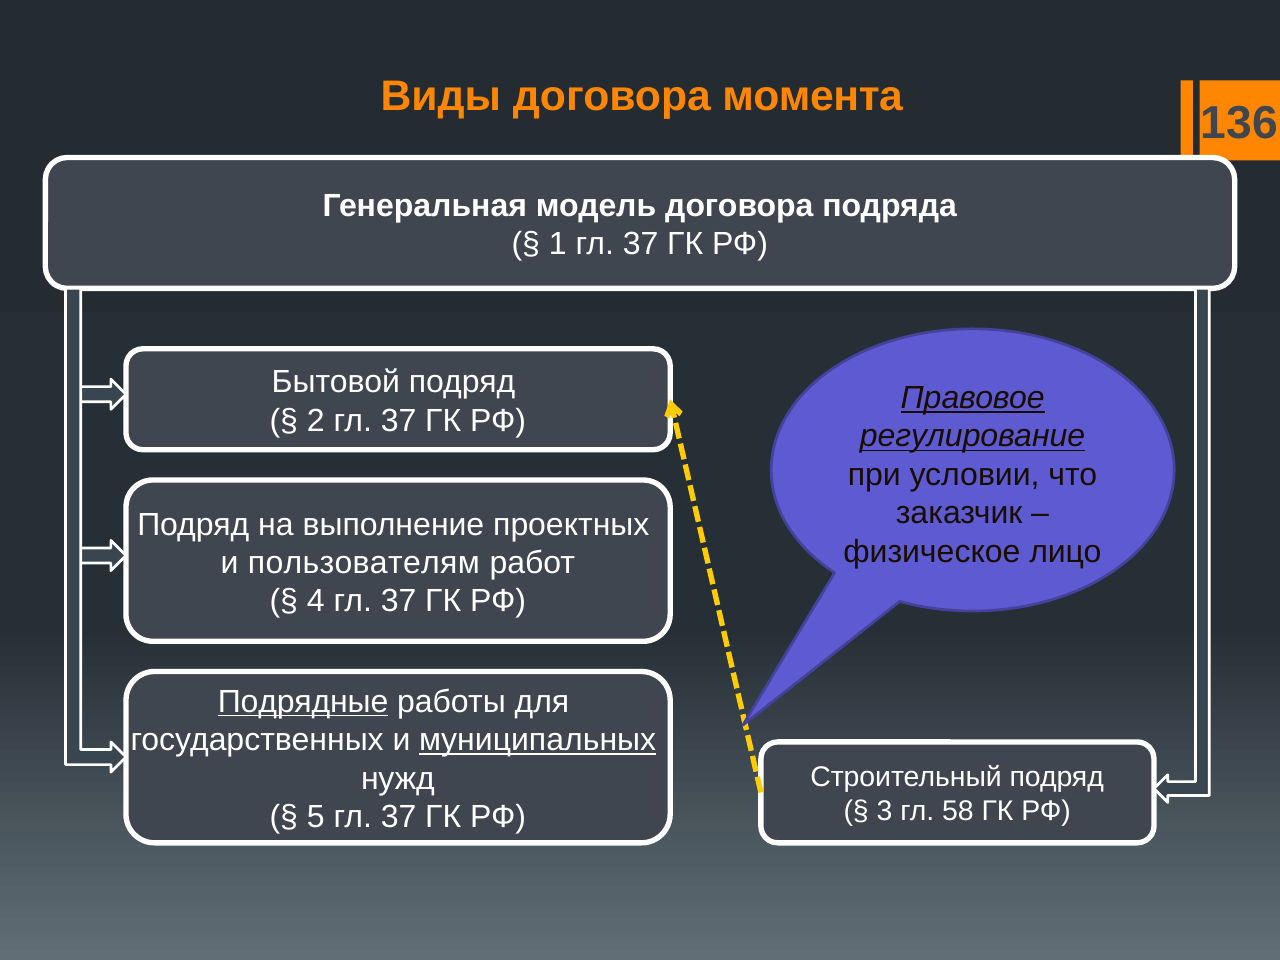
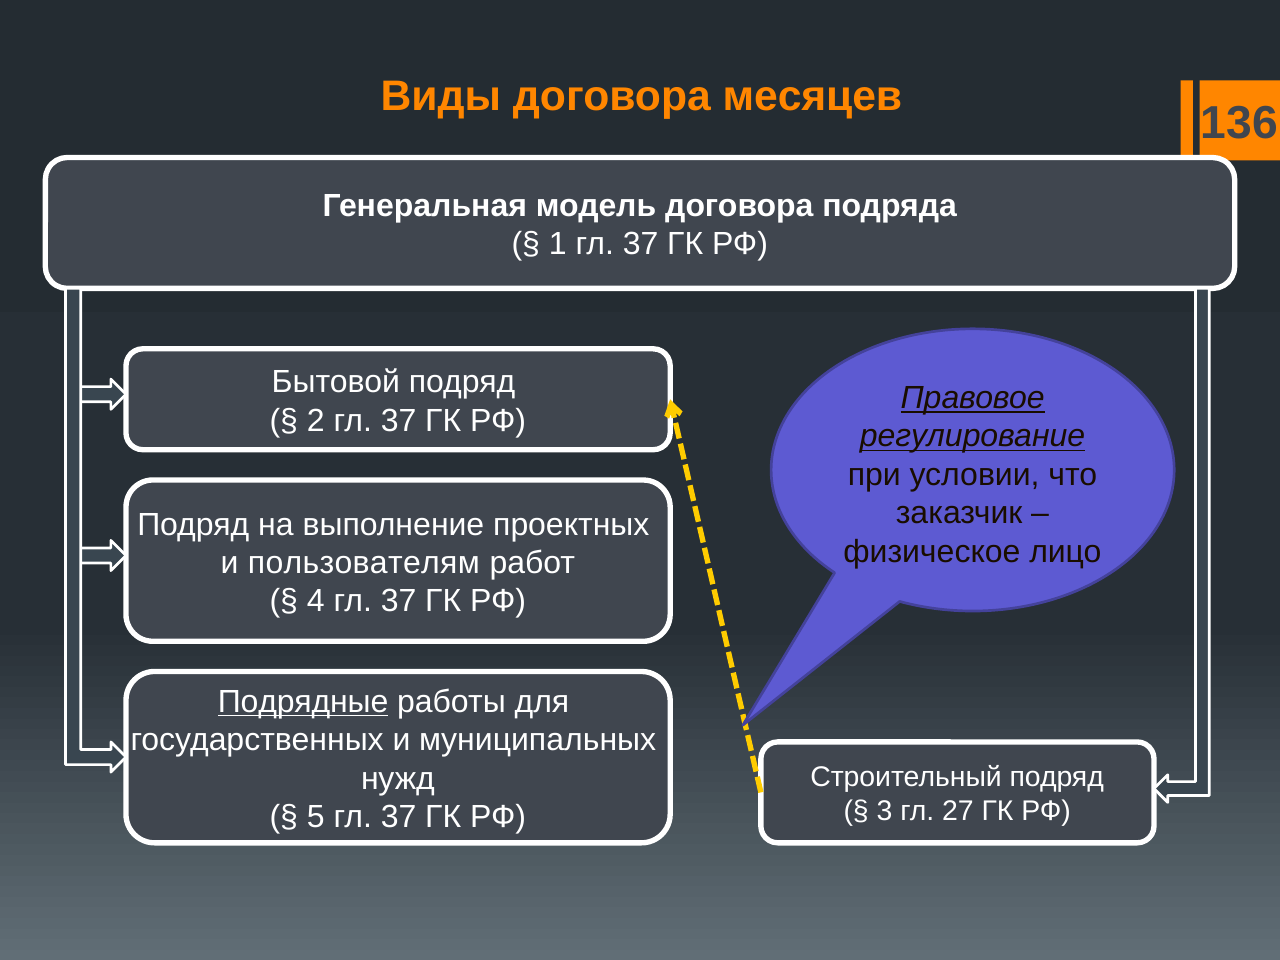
момента: момента -> месяцев
муниципальных underline: present -> none
58: 58 -> 27
